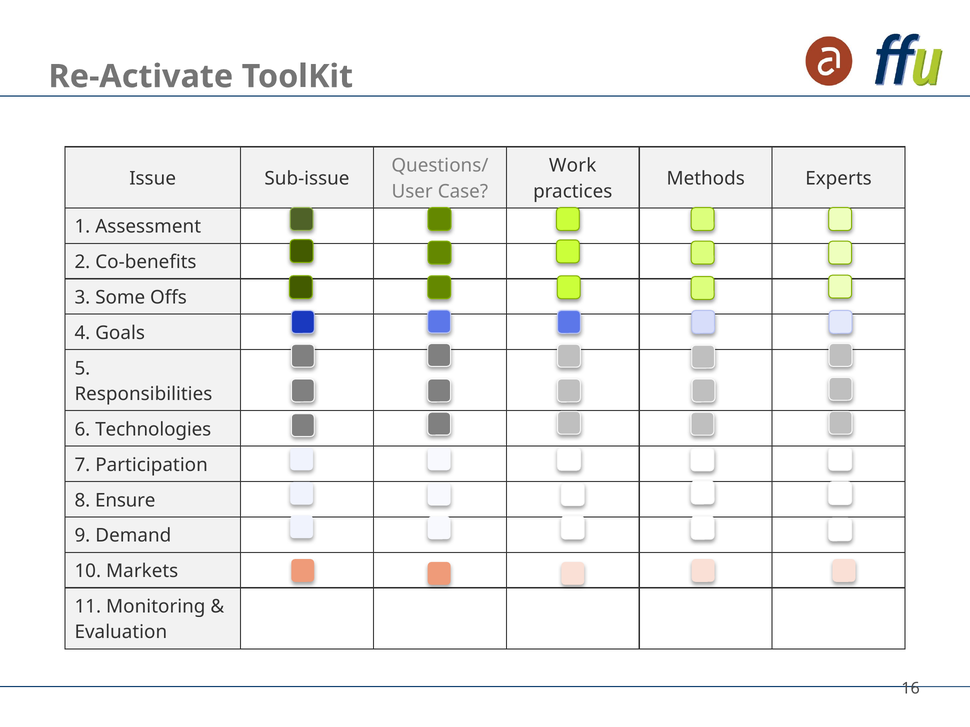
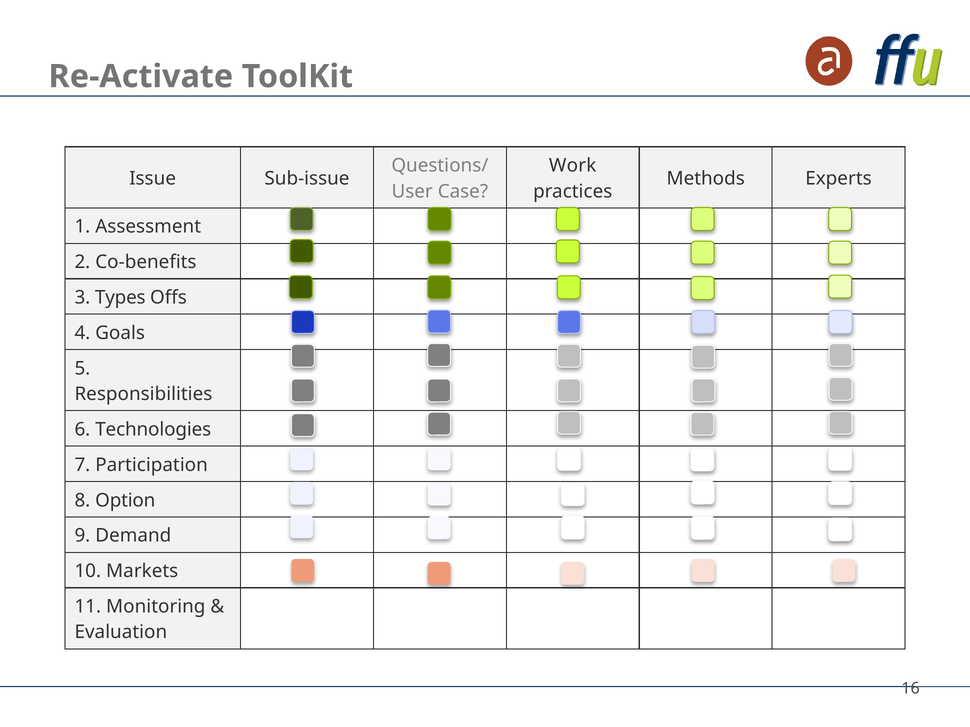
Some: Some -> Types
Ensure: Ensure -> Option
